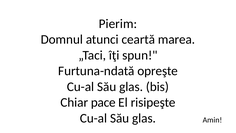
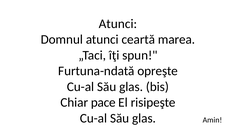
Pierim at (118, 24): Pierim -> Atunci
